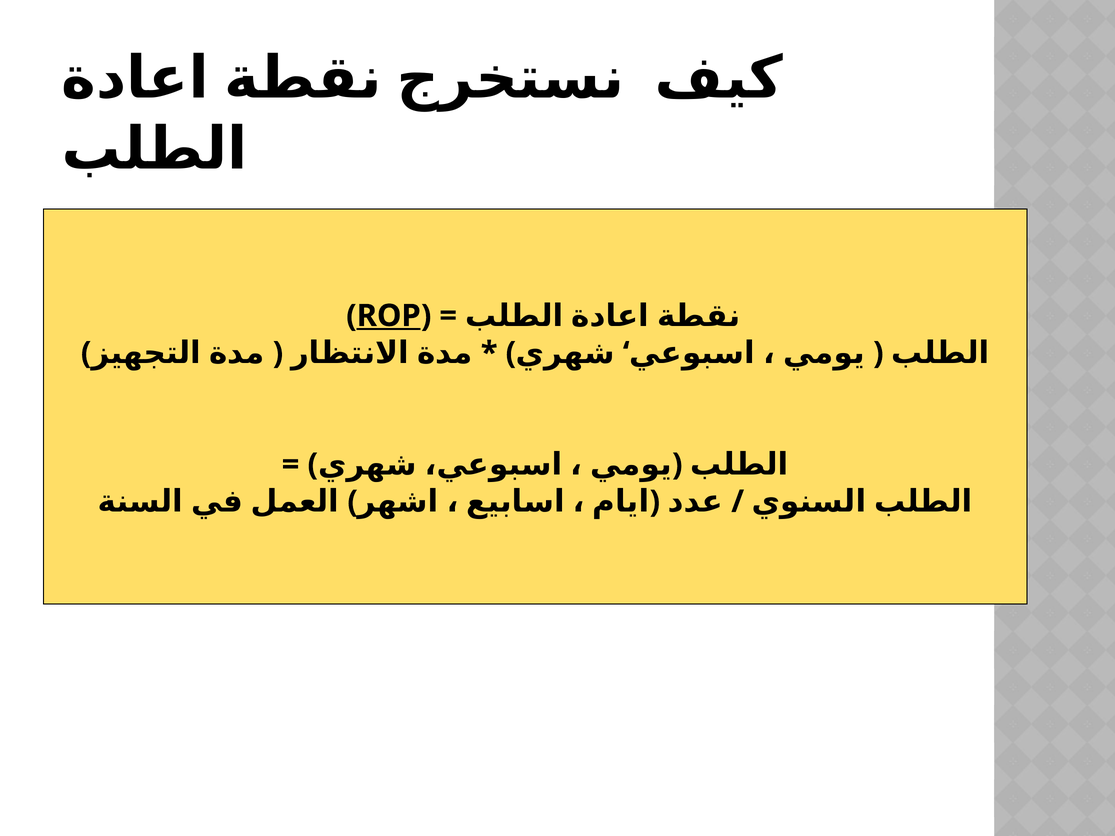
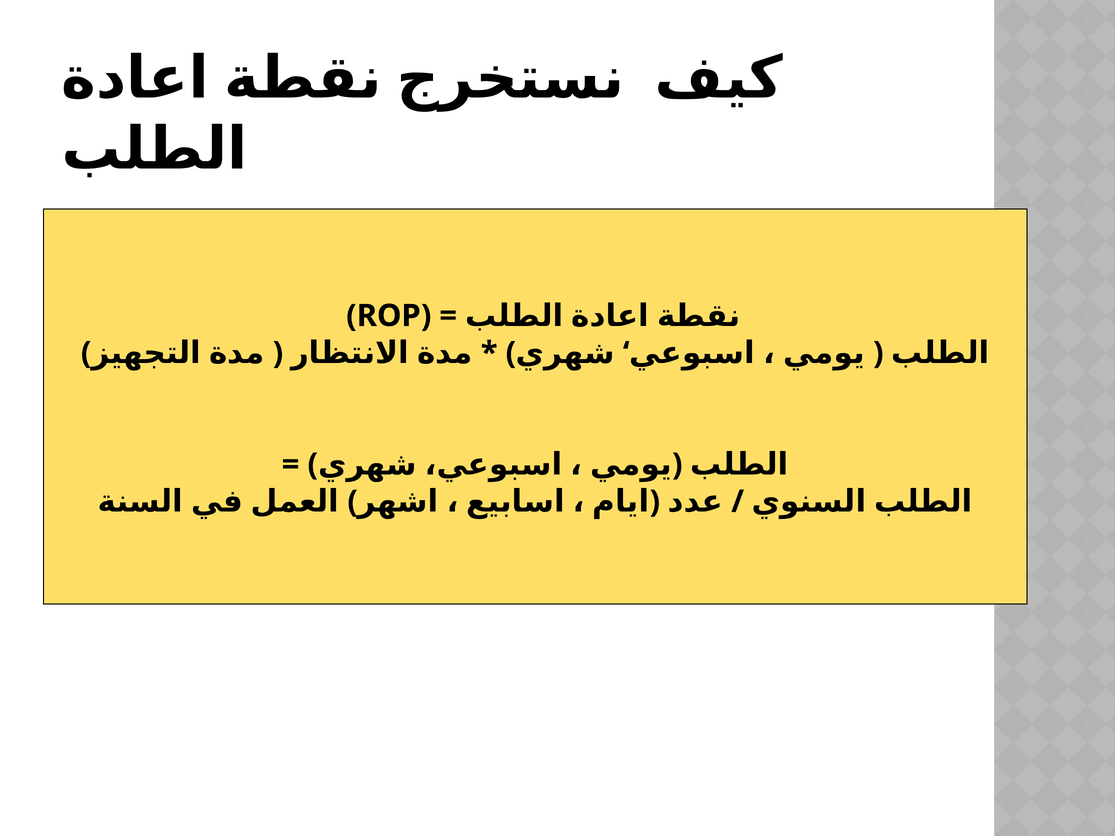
ROP underline: present -> none
